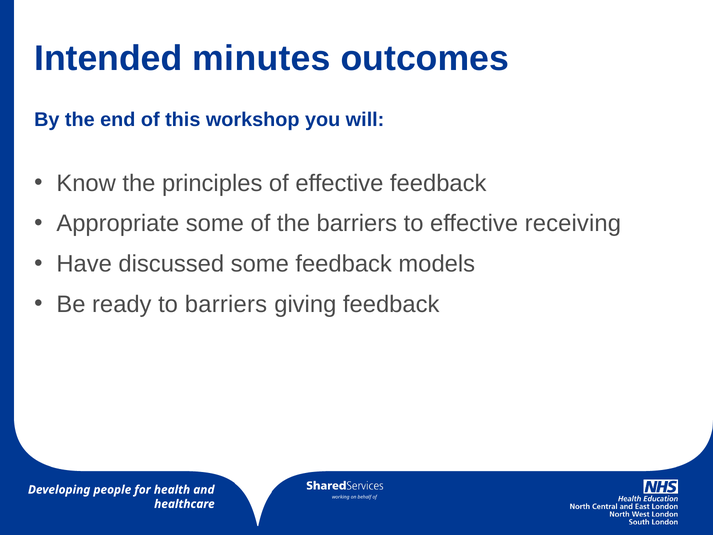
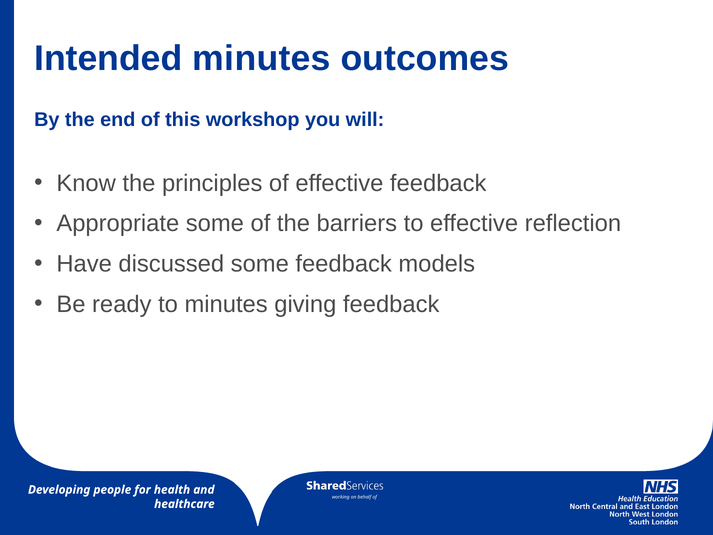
receiving: receiving -> reflection
to barriers: barriers -> minutes
